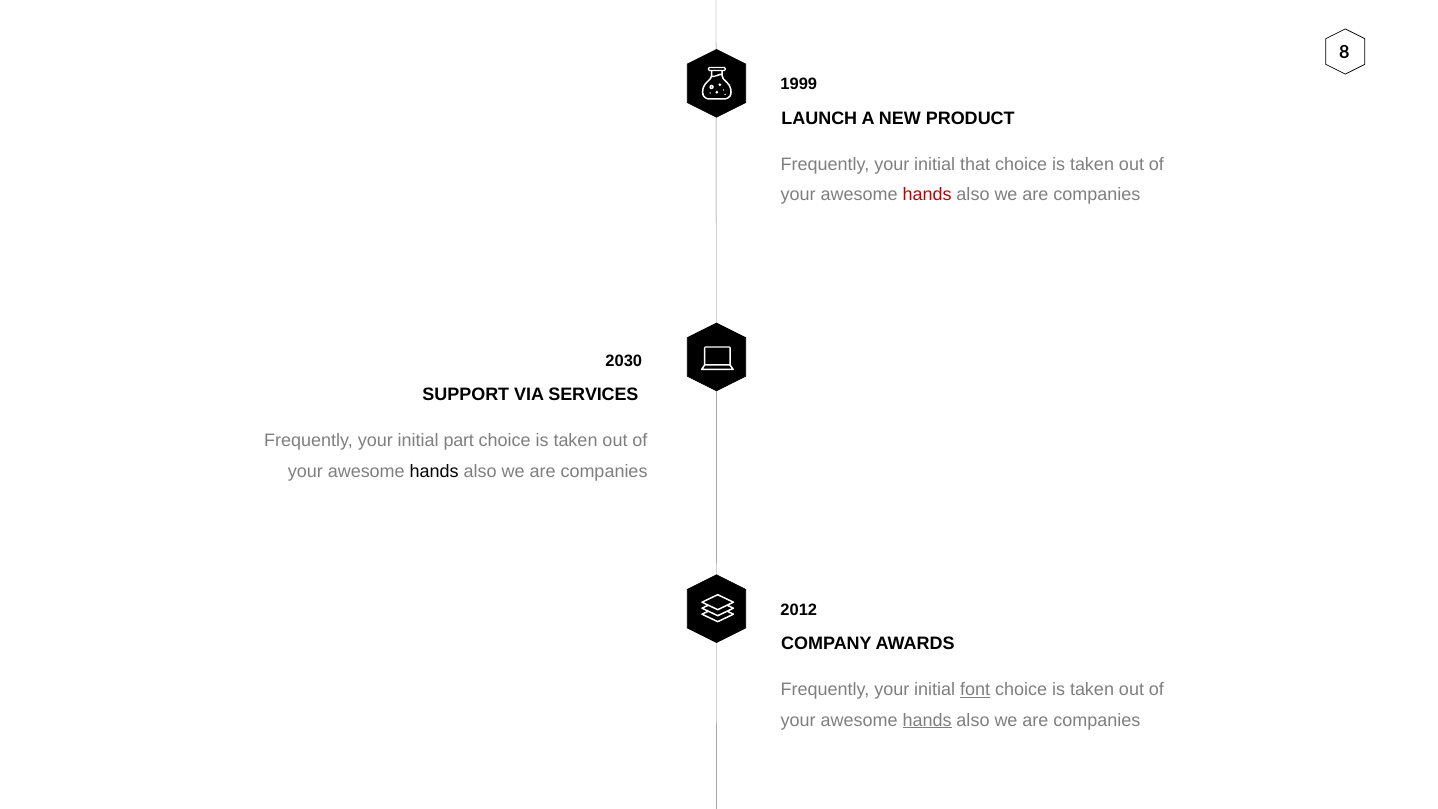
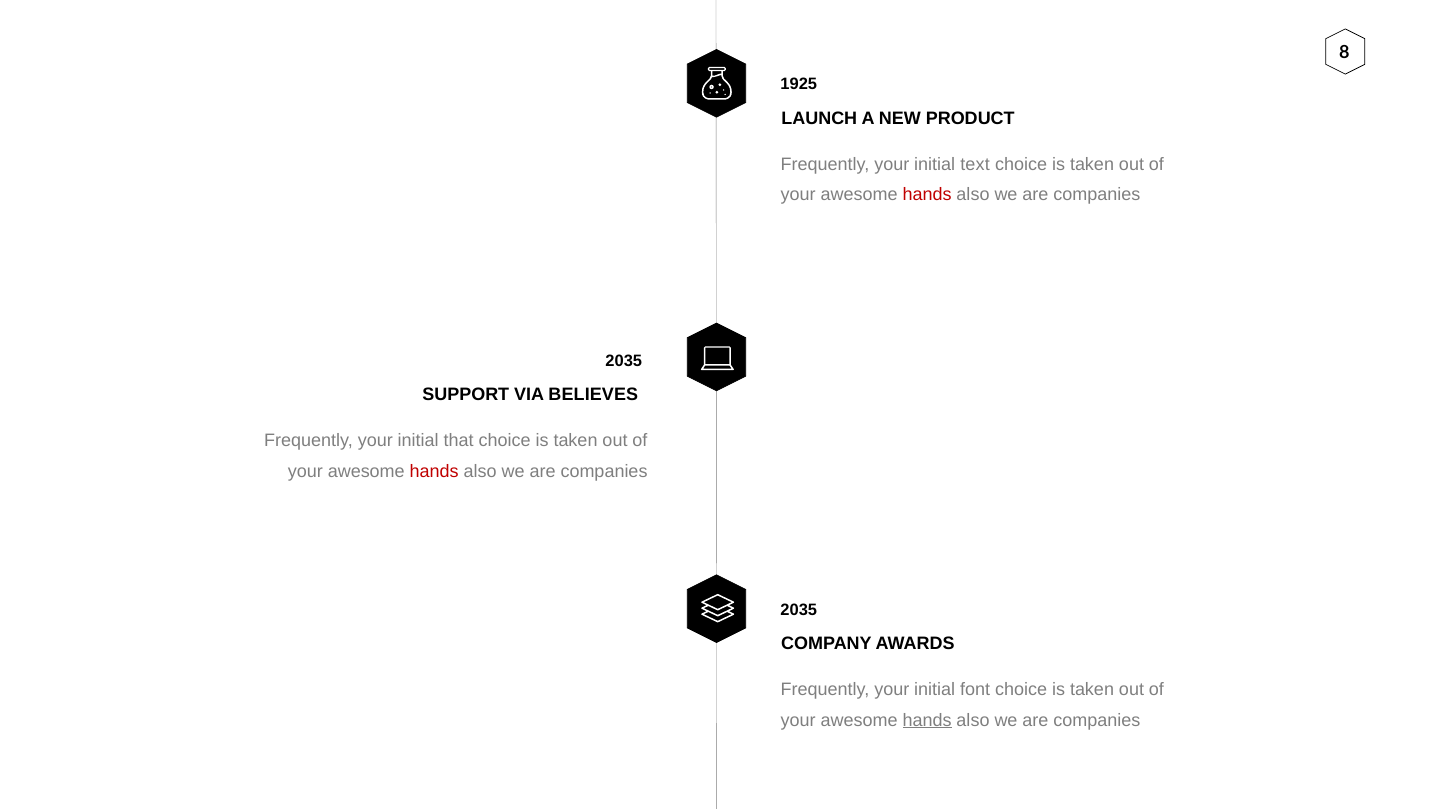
1999: 1999 -> 1925
that: that -> text
2030 at (624, 361): 2030 -> 2035
SERVICES: SERVICES -> BELIEVES
part: part -> that
hands at (434, 471) colour: black -> red
2012 at (799, 610): 2012 -> 2035
font underline: present -> none
